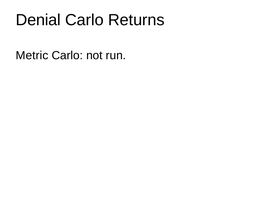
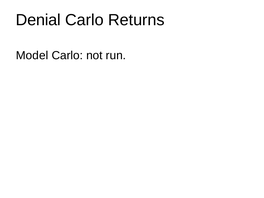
Metric: Metric -> Model
